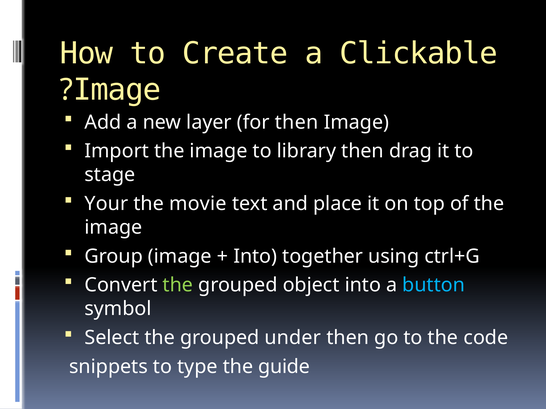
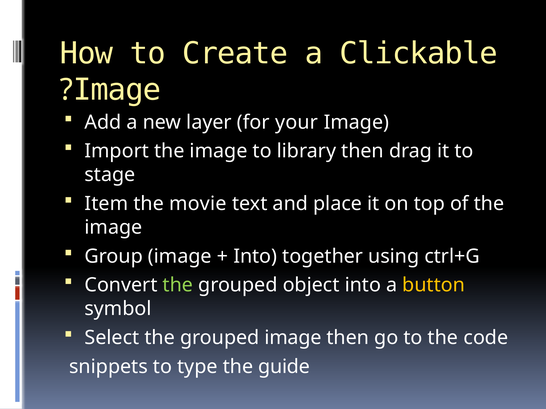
for then: then -> your
Your: Your -> Item
button colour: light blue -> yellow
grouped under: under -> image
